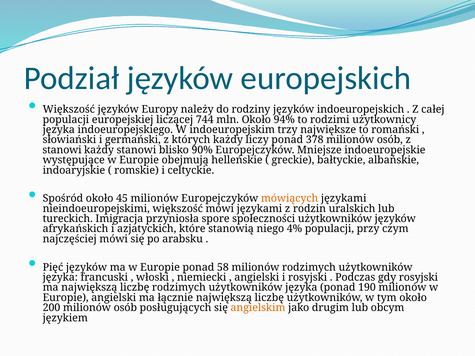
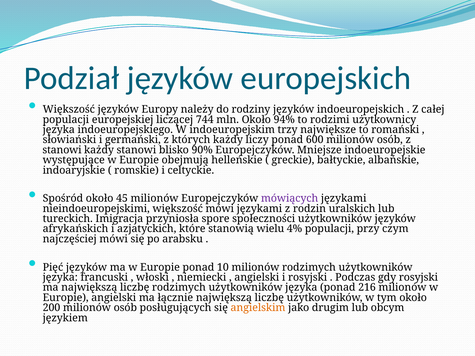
378: 378 -> 600
mówiących colour: orange -> purple
niego: niego -> wielu
58: 58 -> 10
190: 190 -> 216
